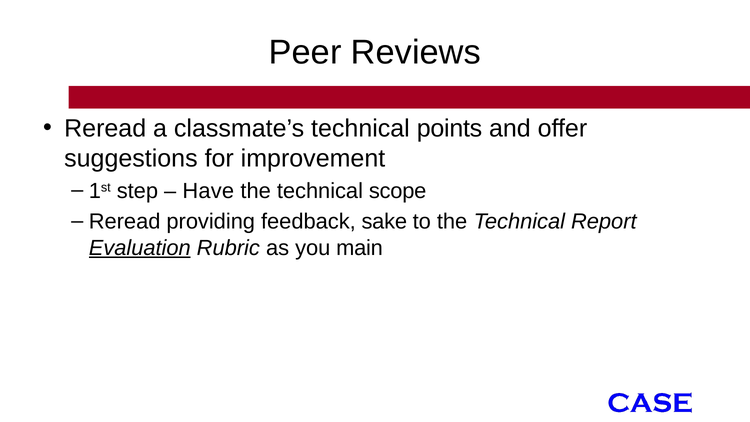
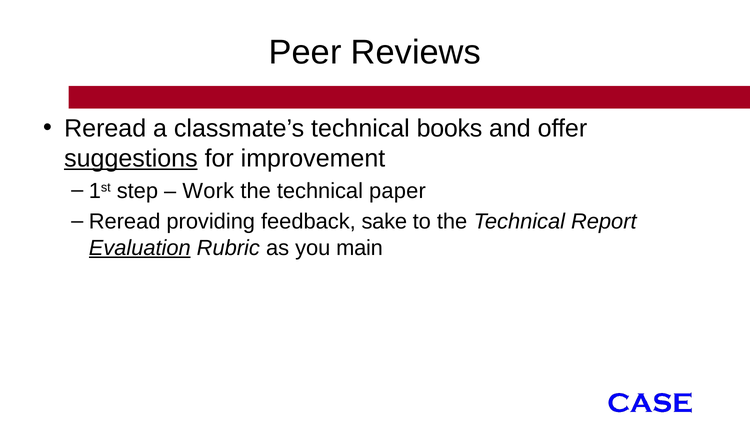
points: points -> books
suggestions underline: none -> present
Have: Have -> Work
scope: scope -> paper
